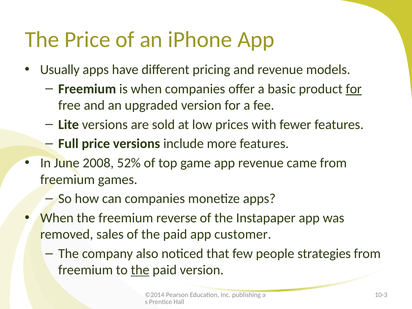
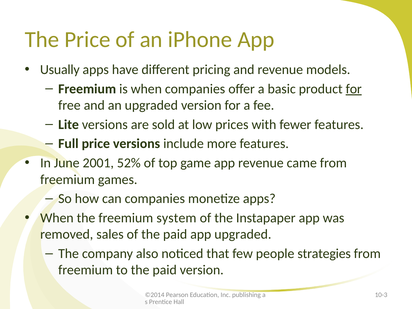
2008: 2008 -> 2001
reverse: reverse -> system
app customer: customer -> upgraded
the at (140, 270) underline: present -> none
